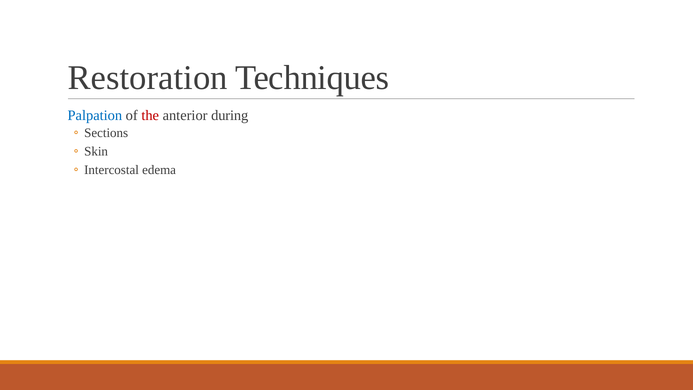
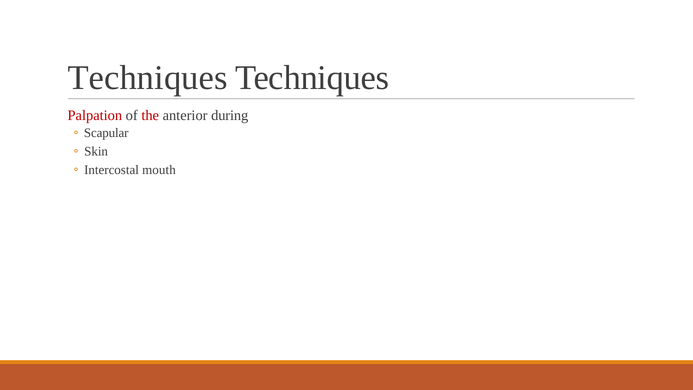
Restoration at (148, 78): Restoration -> Techniques
Palpation colour: blue -> red
Sections: Sections -> Scapular
edema: edema -> mouth
